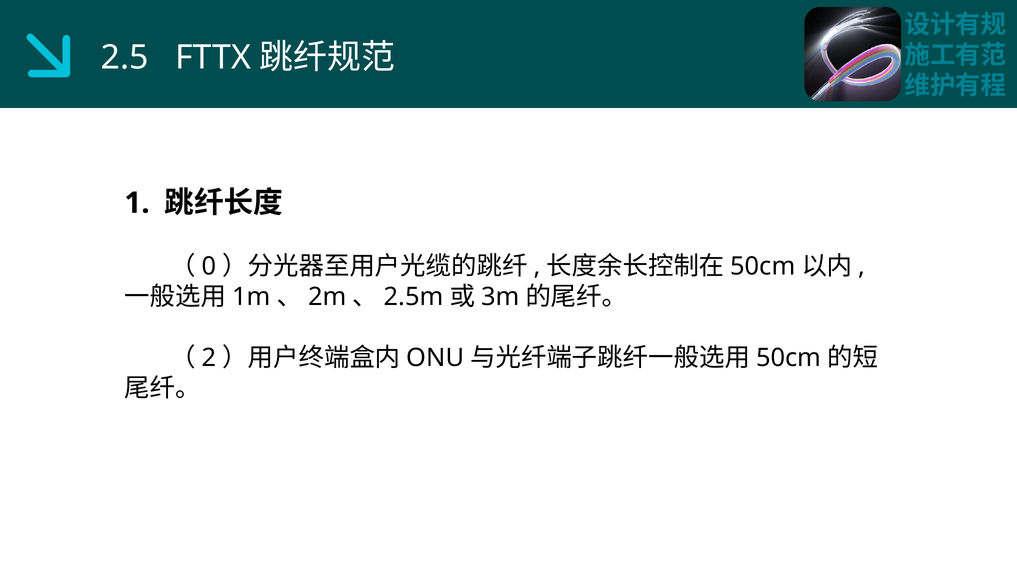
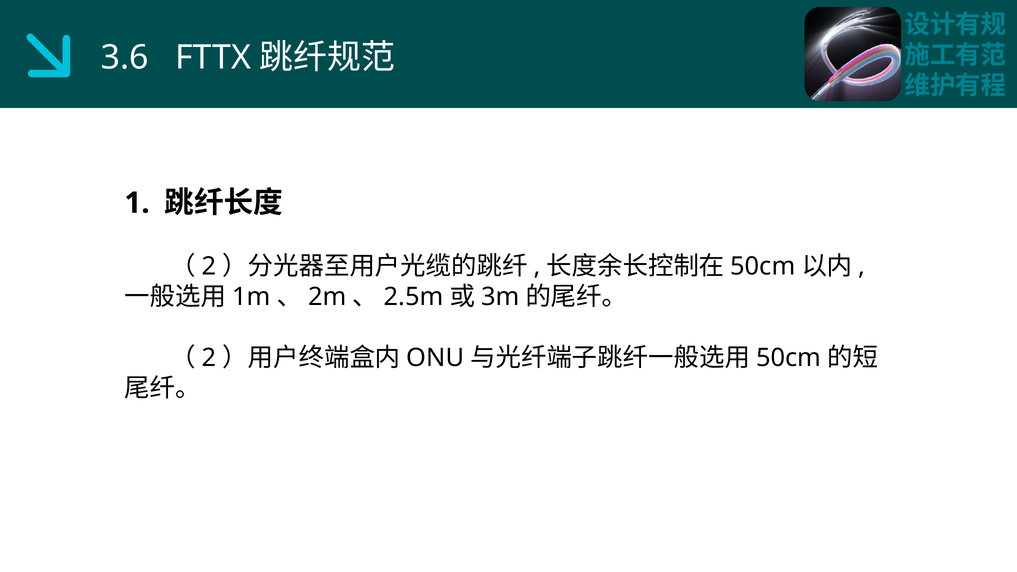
2.5: 2.5 -> 3.6
0 at (209, 266): 0 -> 2
